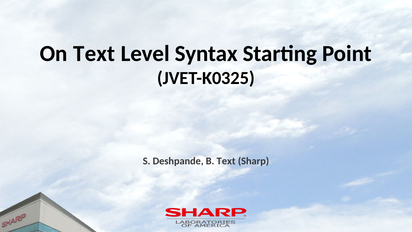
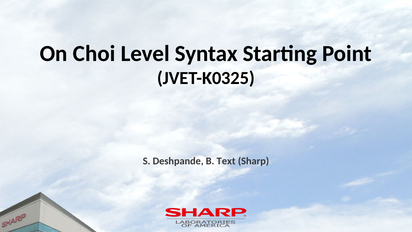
On Text: Text -> Choi
